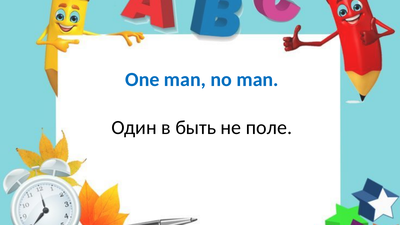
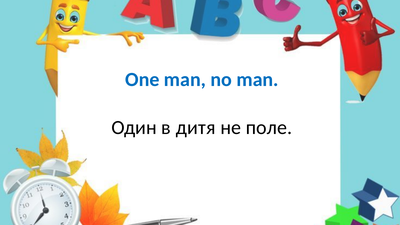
быть: быть -> дитя
